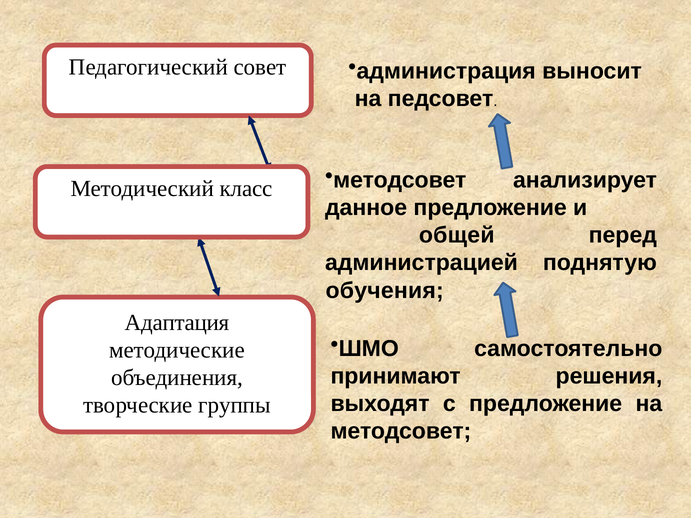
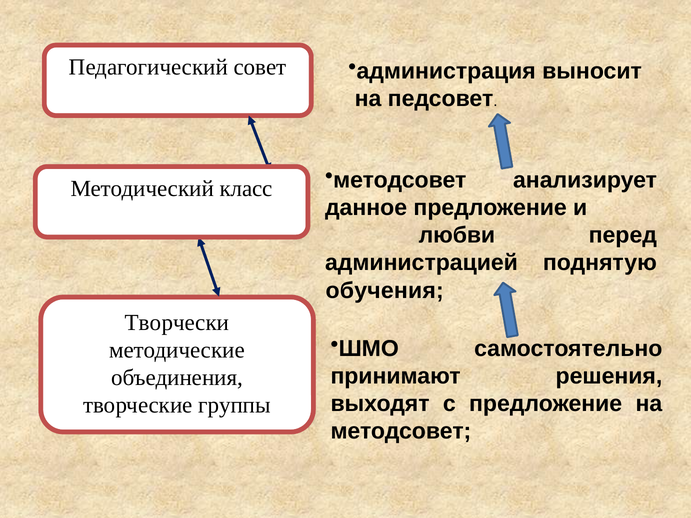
общей: общей -> любви
Адаптация: Адаптация -> Творчески
